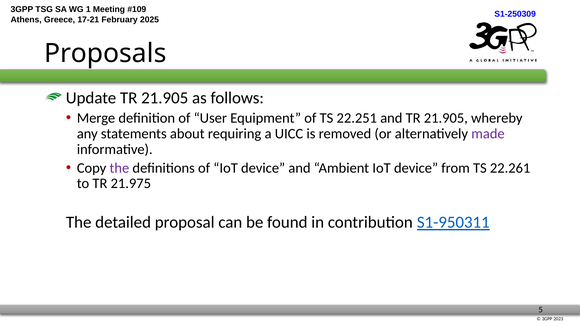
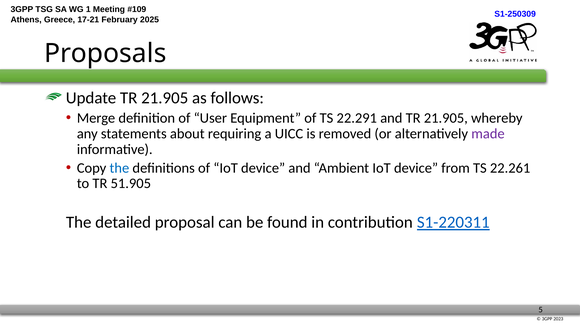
22.251: 22.251 -> 22.291
the at (119, 168) colour: purple -> blue
21.975: 21.975 -> 51.905
S1-950311: S1-950311 -> S1-220311
